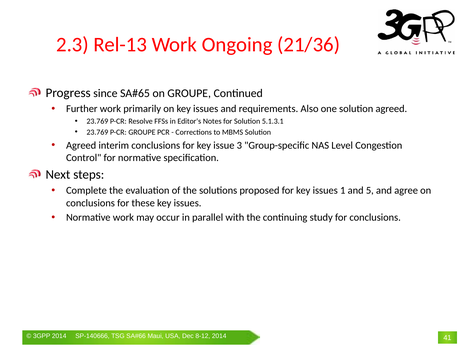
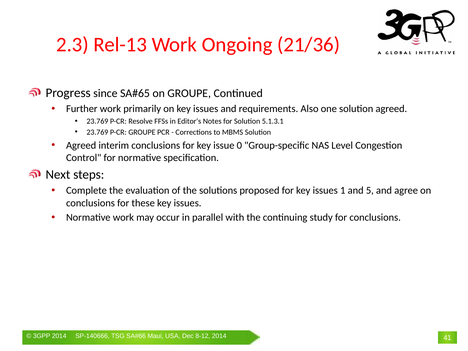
3: 3 -> 0
